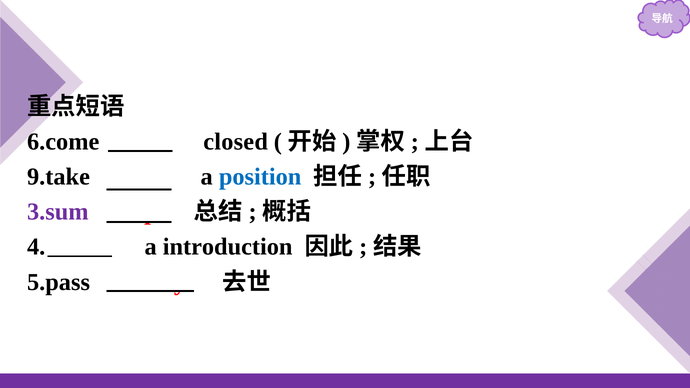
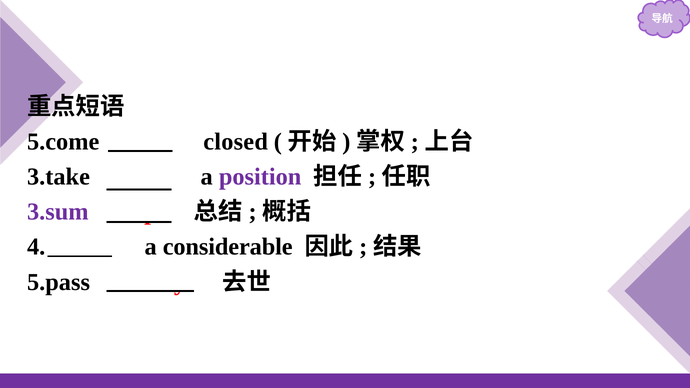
6.come: 6.come -> 5.come
9.take: 9.take -> 3.take
position colour: blue -> purple
introduction: introduction -> considerable
